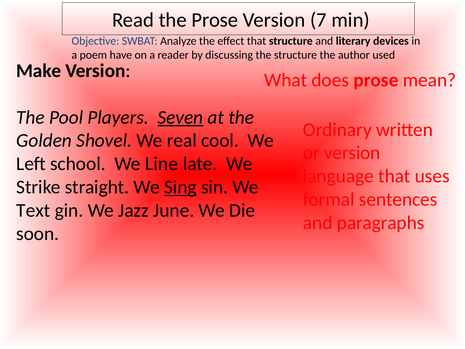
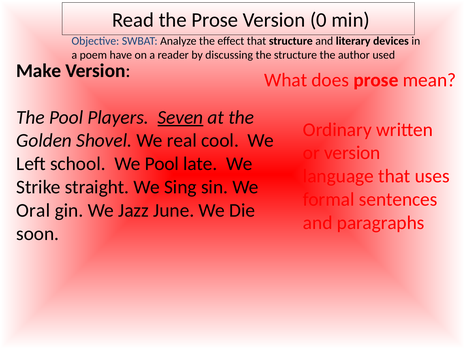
7: 7 -> 0
We Line: Line -> Pool
Sing underline: present -> none
Text: Text -> Oral
